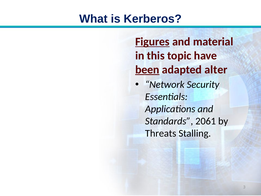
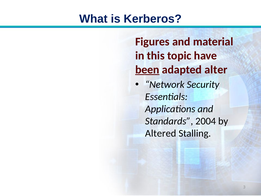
Figures underline: present -> none
2061: 2061 -> 2004
Threats: Threats -> Altered
